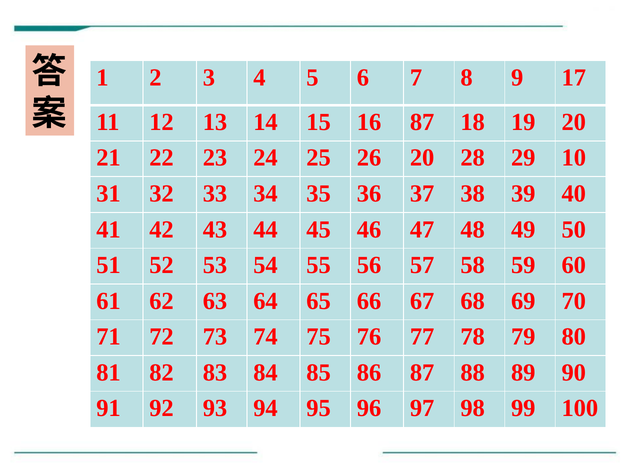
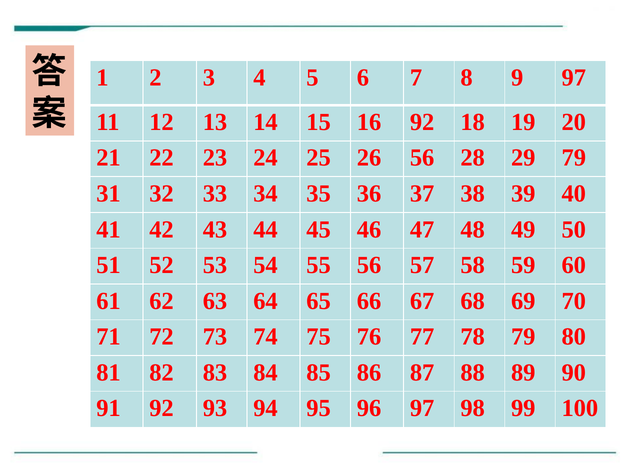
9 17: 17 -> 97
16 87: 87 -> 92
26 20: 20 -> 56
29 10: 10 -> 79
